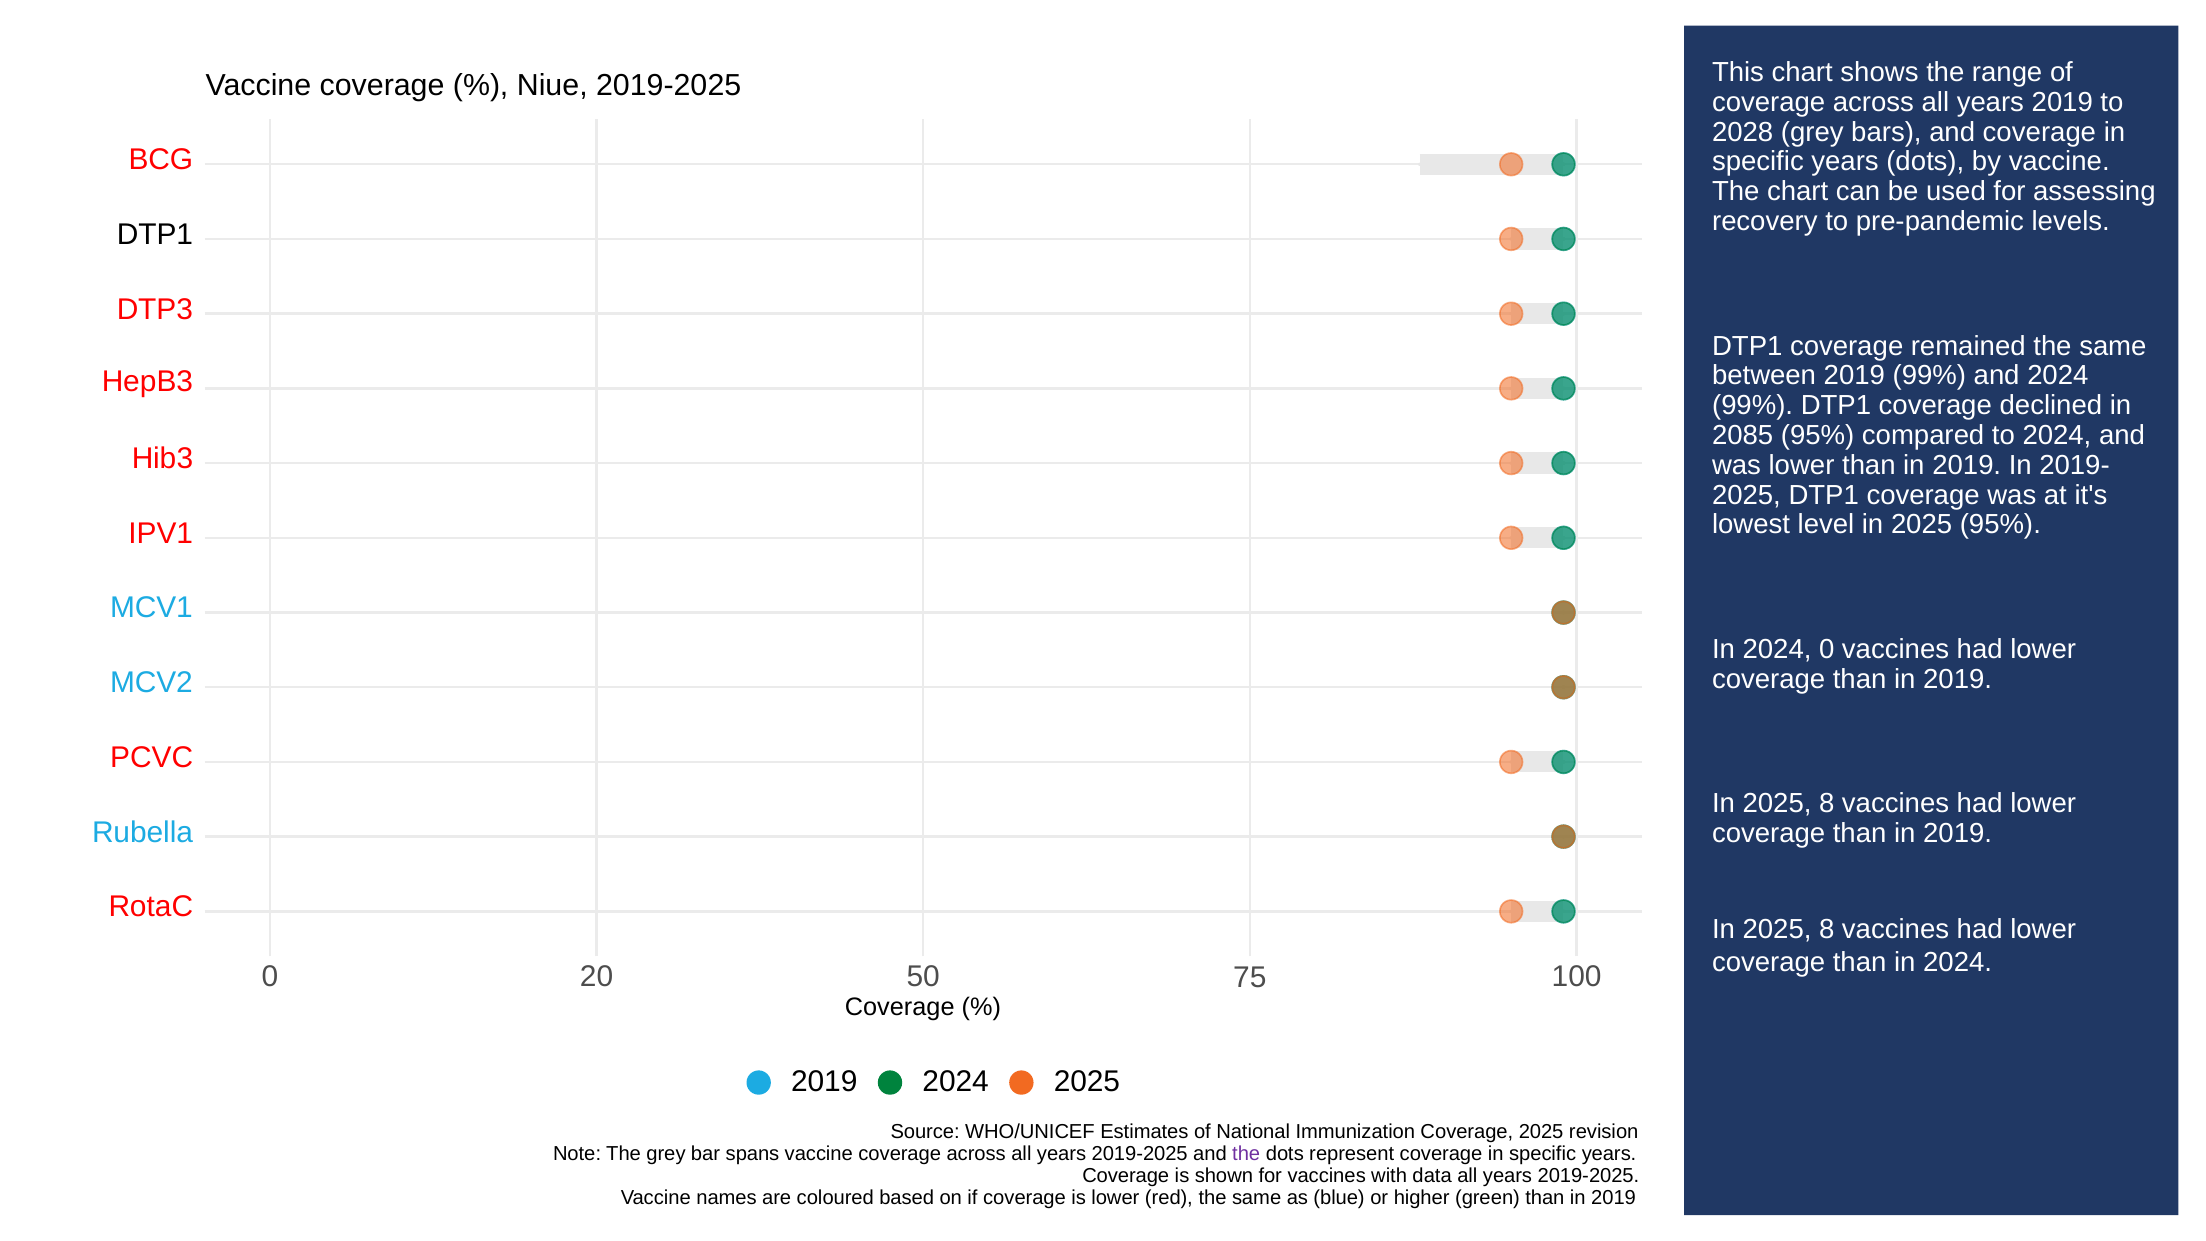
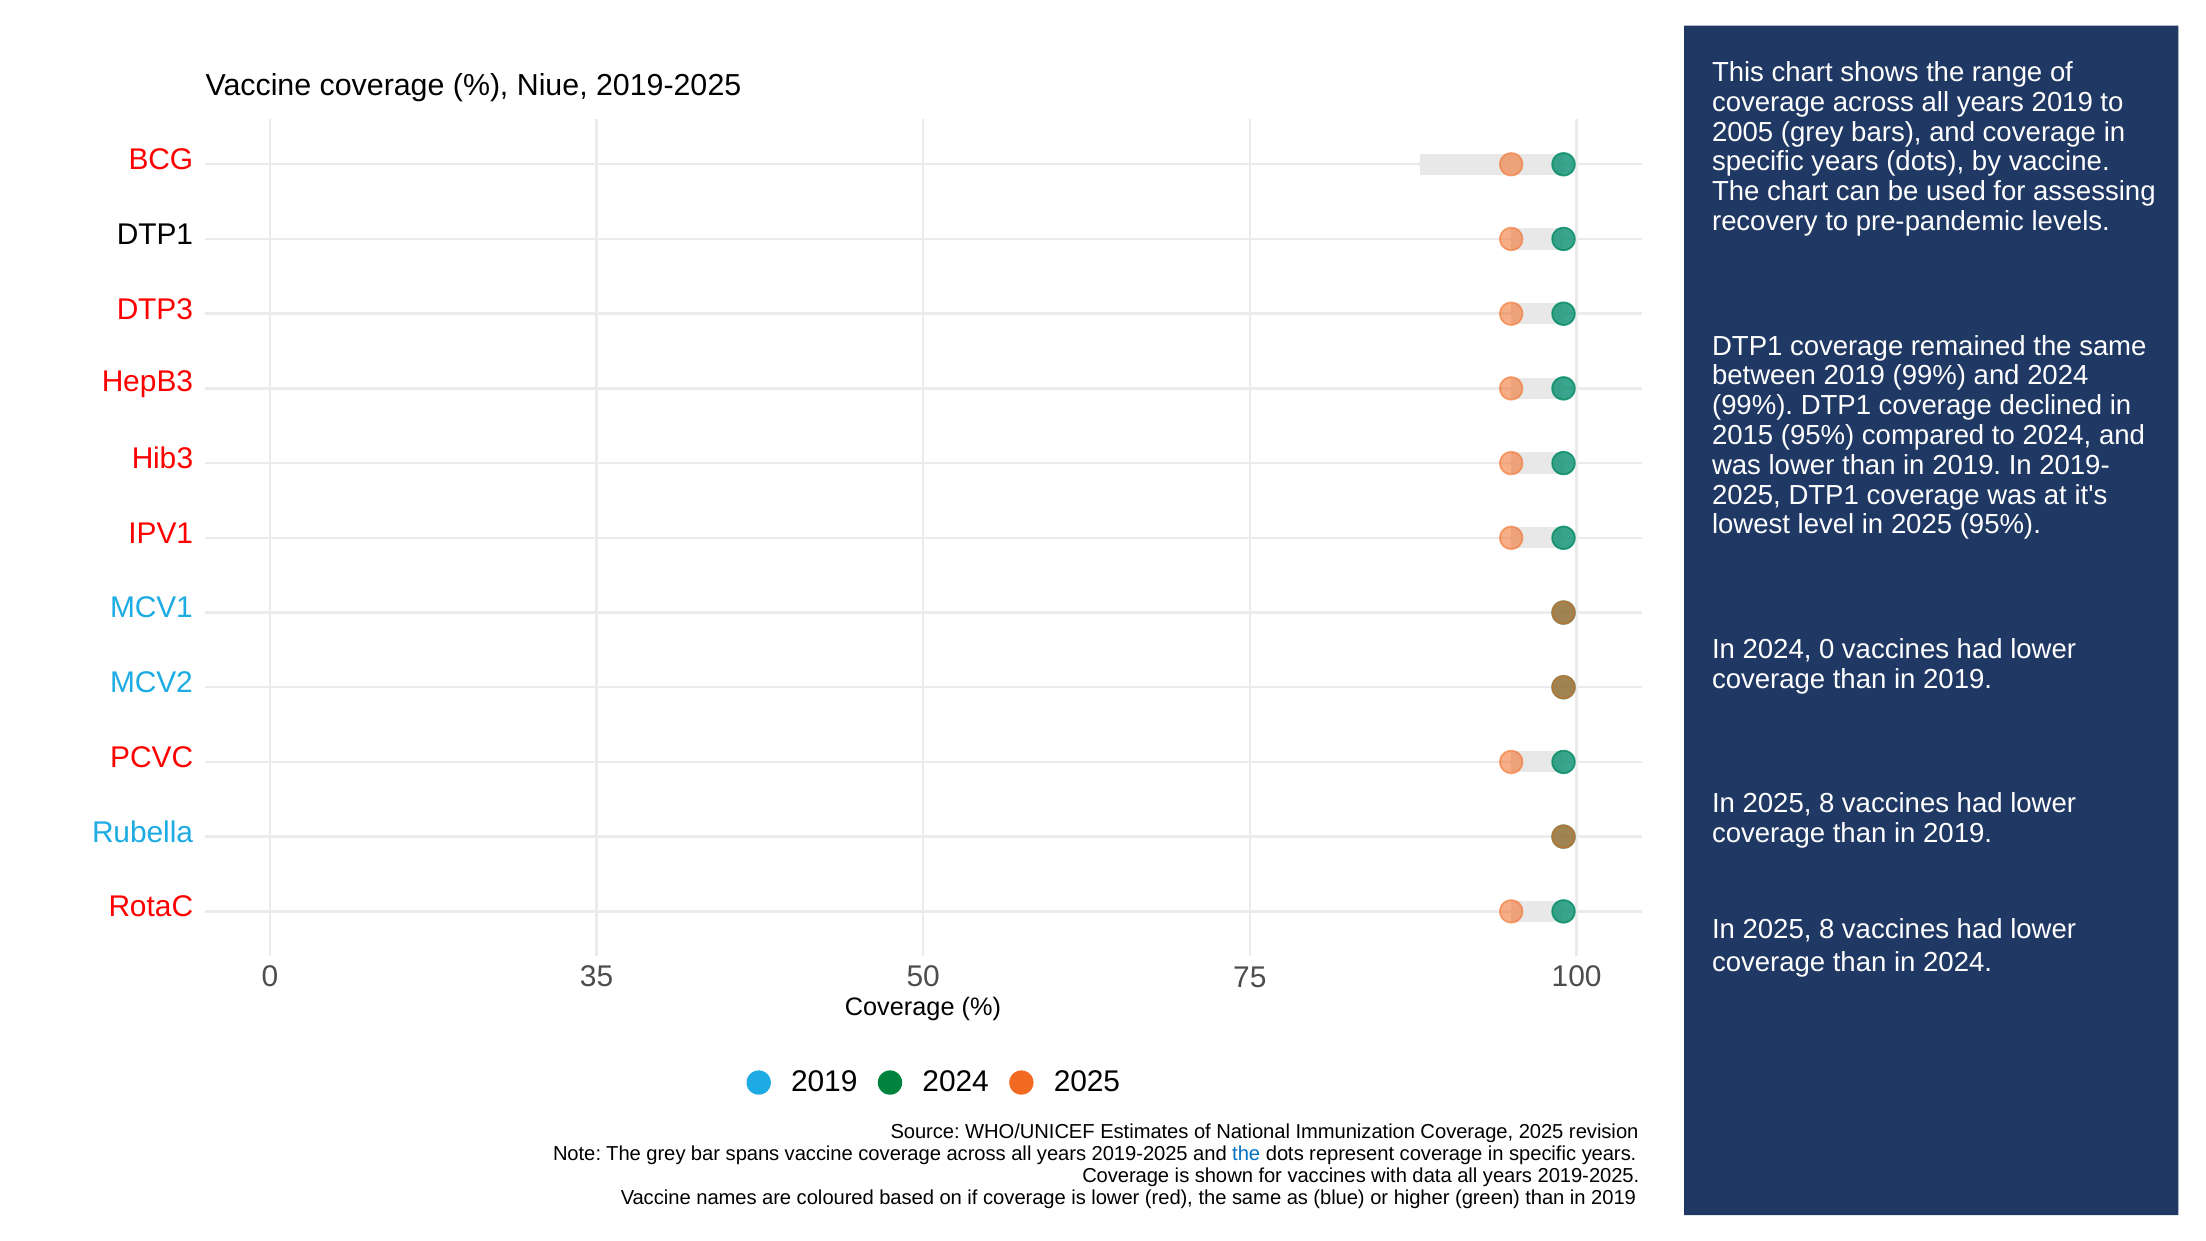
2028: 2028 -> 2005
2085: 2085 -> 2015
20: 20 -> 35
the at (1246, 1154) colour: purple -> blue
